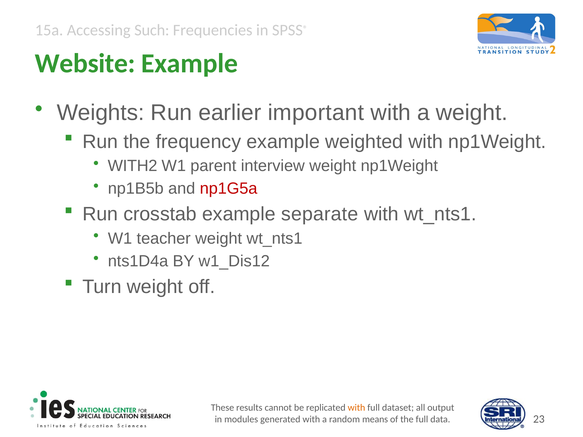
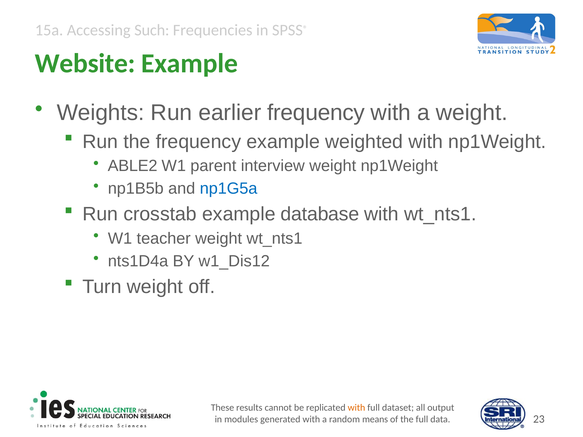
earlier important: important -> frequency
WITH2: WITH2 -> ABLE2
np1G5a colour: red -> blue
separate: separate -> database
